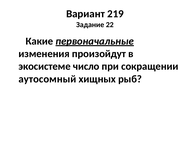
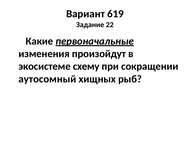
219: 219 -> 619
число: число -> схему
